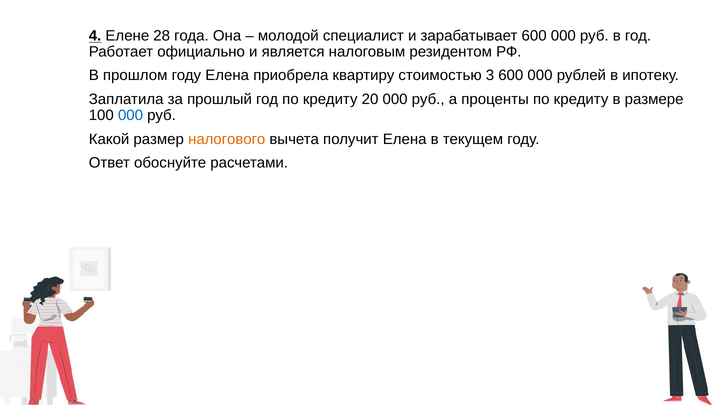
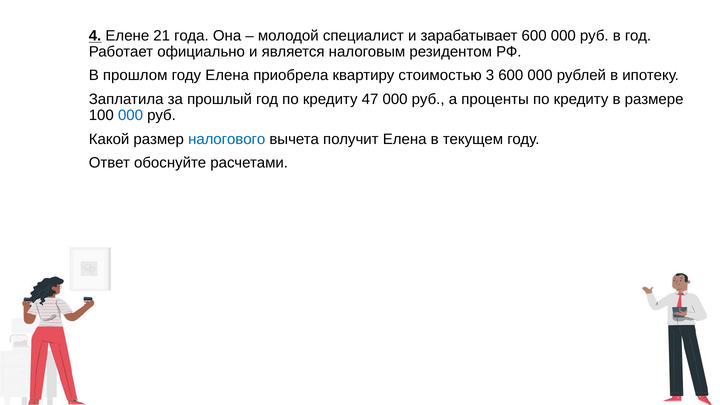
28: 28 -> 21
20: 20 -> 47
налогового colour: orange -> blue
